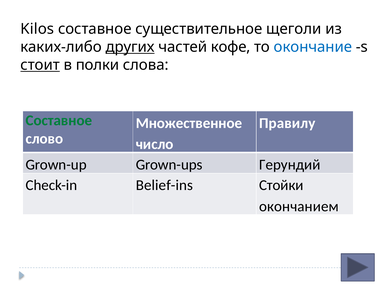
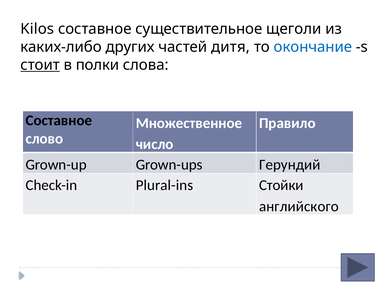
других underline: present -> none
кофе: кофе -> дитя
Составное at (59, 120) colour: green -> black
Правилу: Правилу -> Правило
Belief-ins: Belief-ins -> Plural-ins
окончанием: окончанием -> английского
